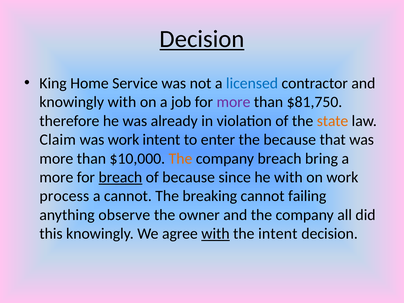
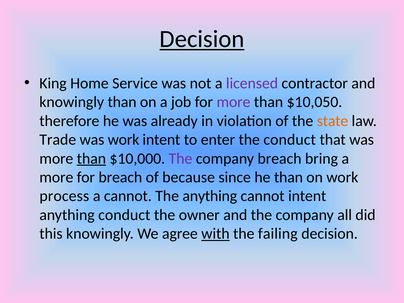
licensed colour: blue -> purple
knowingly with: with -> than
$81,750: $81,750 -> $10,050
Claim: Claim -> Trade
the because: because -> conduct
than at (91, 158) underline: none -> present
The at (181, 158) colour: orange -> purple
breach at (120, 177) underline: present -> none
he with: with -> than
The breaking: breaking -> anything
cannot failing: failing -> intent
anything observe: observe -> conduct
the intent: intent -> failing
